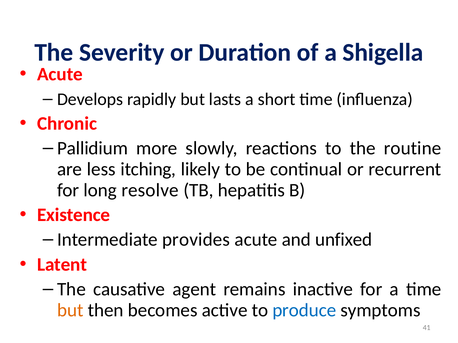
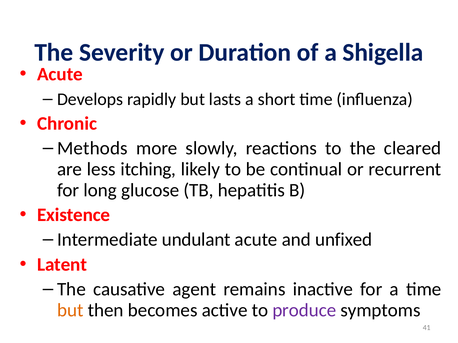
Pallidium: Pallidium -> Methods
routine: routine -> cleared
resolve: resolve -> glucose
provides: provides -> undulant
produce colour: blue -> purple
